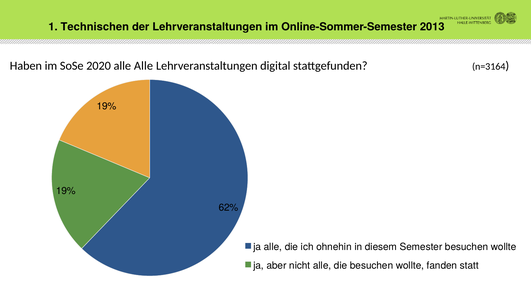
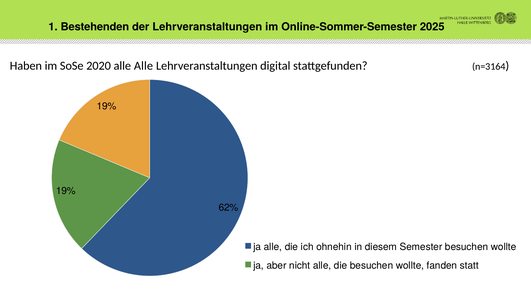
Technischen: Technischen -> Bestehenden
2013: 2013 -> 2025
